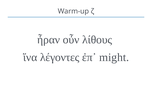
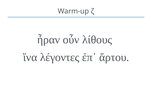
might: might -> ἄρτου
